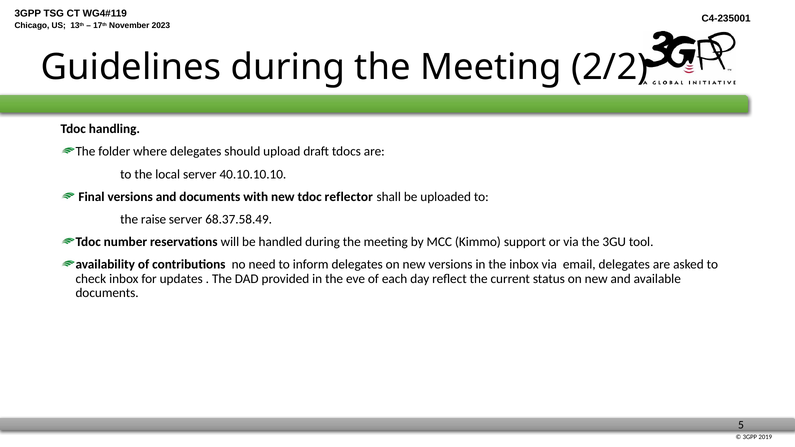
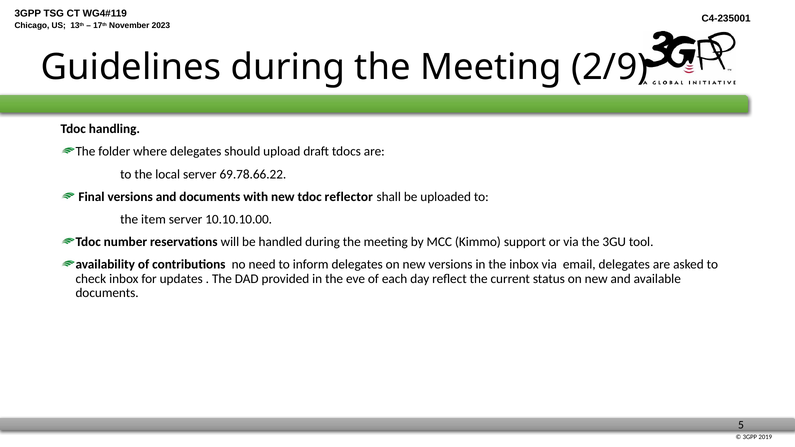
2/2: 2/2 -> 2/9
40.10.10.10: 40.10.10.10 -> 69.78.66.22
raise: raise -> item
68.37.58.49: 68.37.58.49 -> 10.10.10.00
